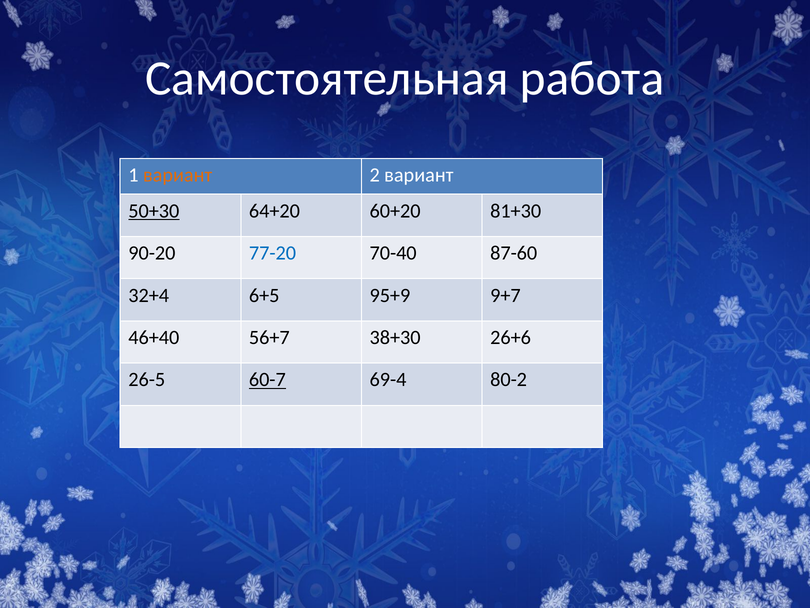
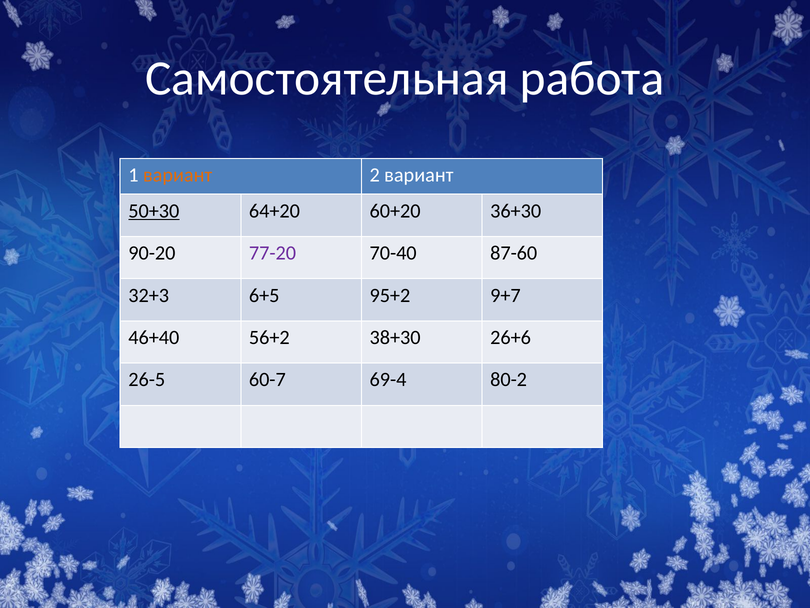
81+30: 81+30 -> 36+30
77-20 colour: blue -> purple
32+4: 32+4 -> 32+3
95+9: 95+9 -> 95+2
56+7: 56+7 -> 56+2
60-7 underline: present -> none
